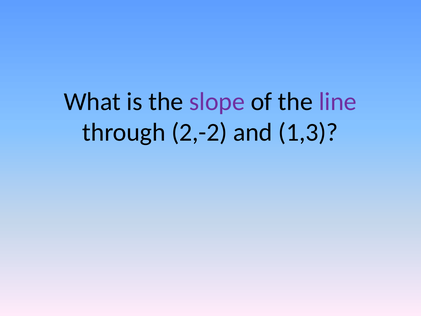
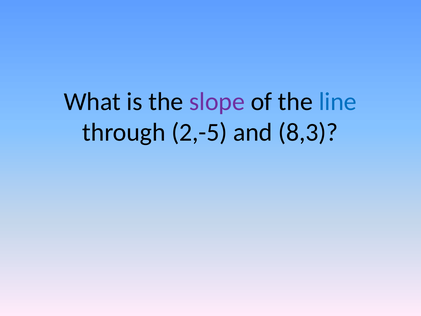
line colour: purple -> blue
2,-2: 2,-2 -> 2,-5
1,3: 1,3 -> 8,3
